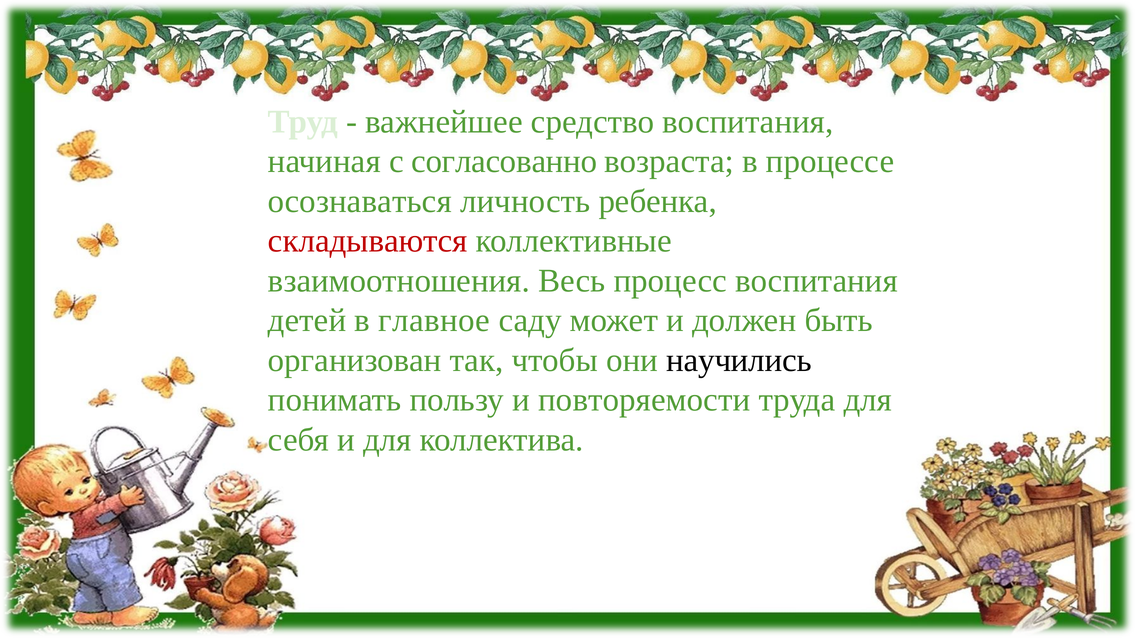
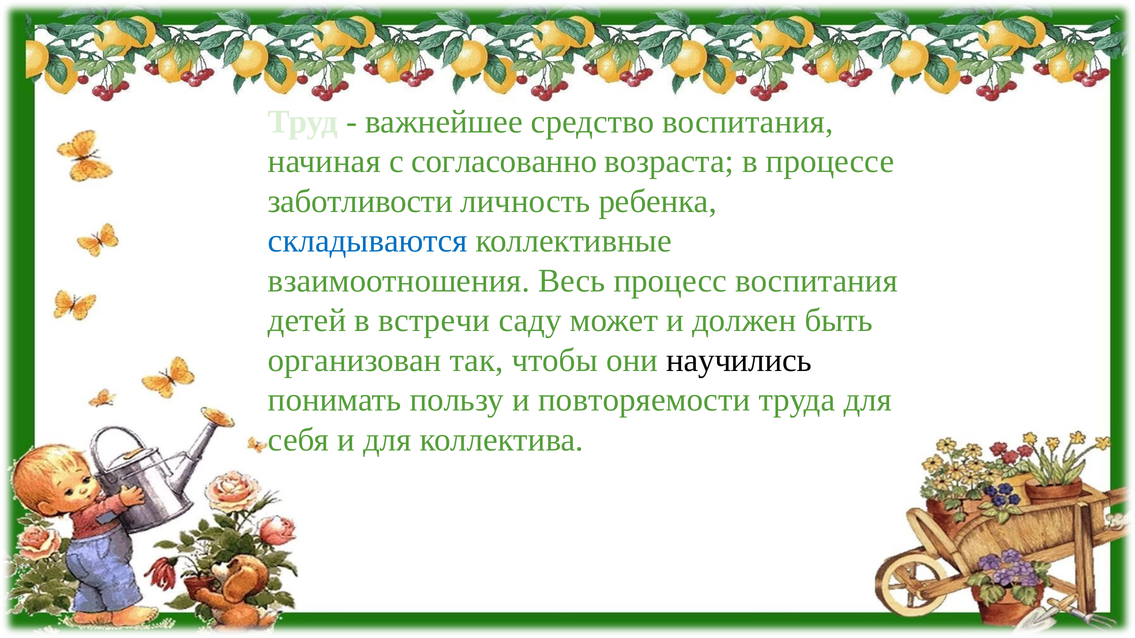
осознаваться: осознаваться -> заботливости
складываются colour: red -> blue
главное: главное -> встречи
